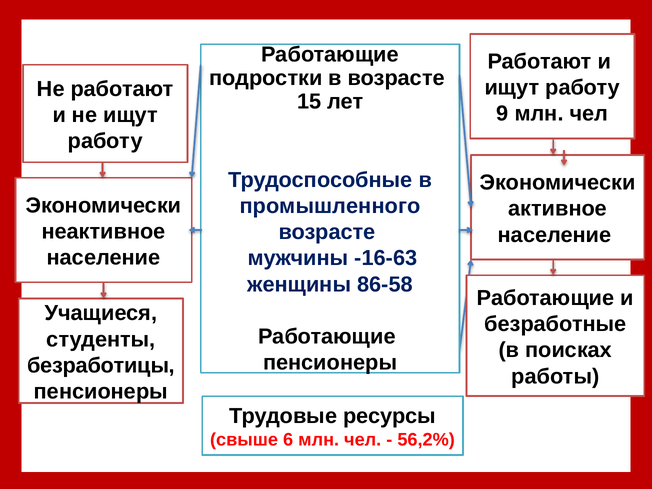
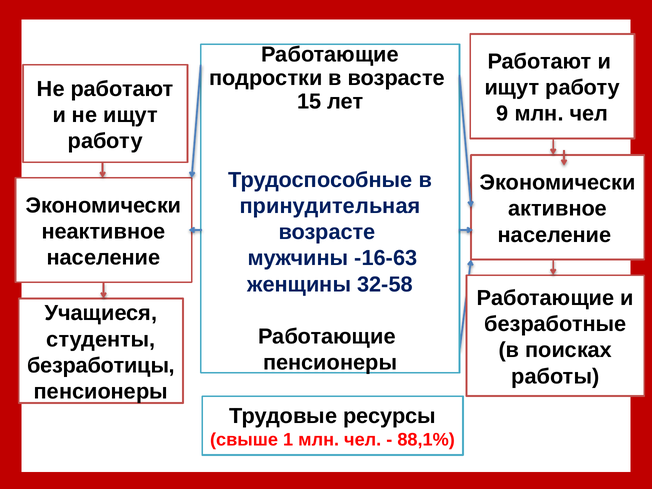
промышленного: промышленного -> принудительная
86-58: 86-58 -> 32-58
6: 6 -> 1
56,2%: 56,2% -> 88,1%
